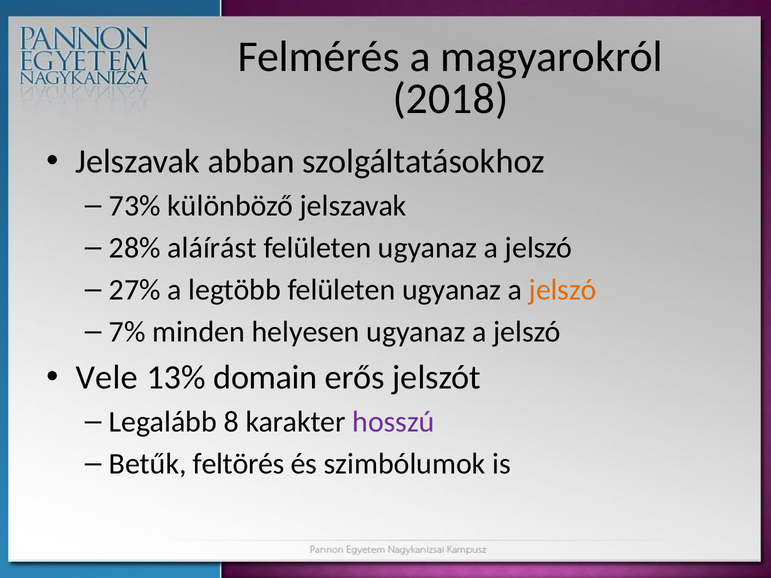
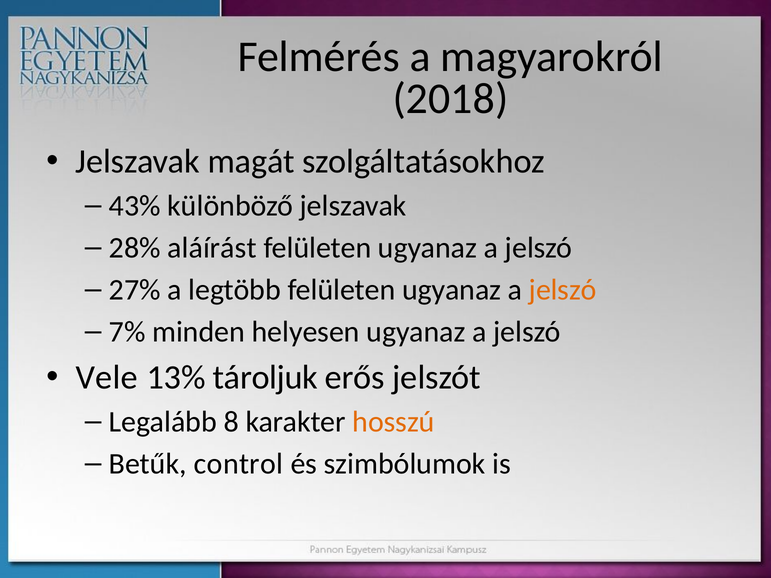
abban: abban -> magát
73%: 73% -> 43%
domain: domain -> tároljuk
hosszú colour: purple -> orange
feltörés: feltörés -> control
